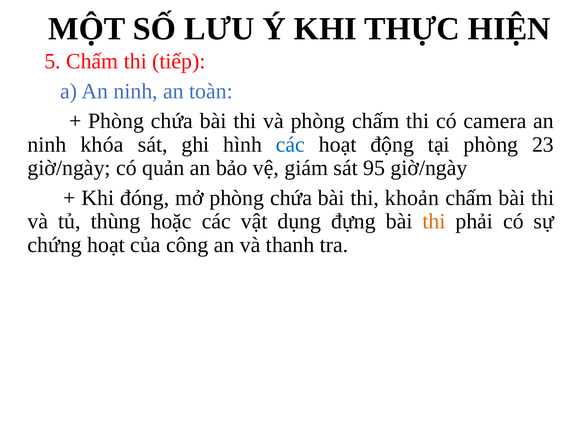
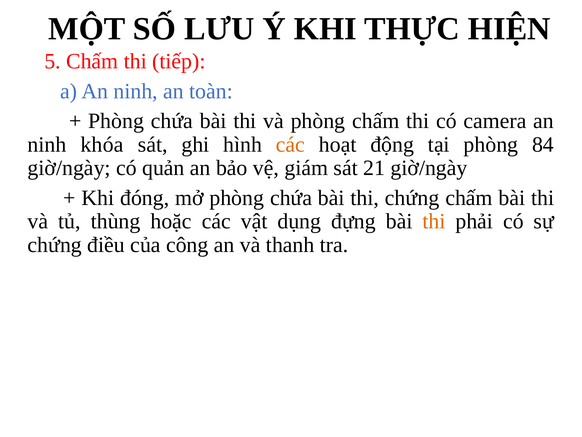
các at (290, 144) colour: blue -> orange
23: 23 -> 84
95: 95 -> 21
thi khoản: khoản -> chứng
chứng hoạt: hoạt -> điều
